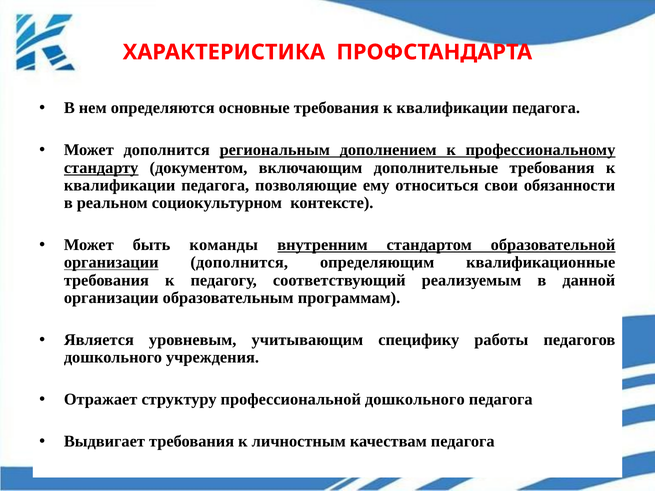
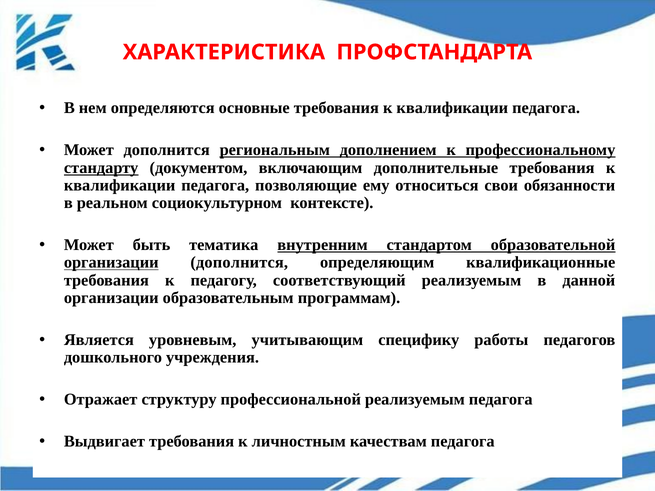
команды: команды -> тематика
профессиональной дошкольного: дошкольного -> реализуемым
